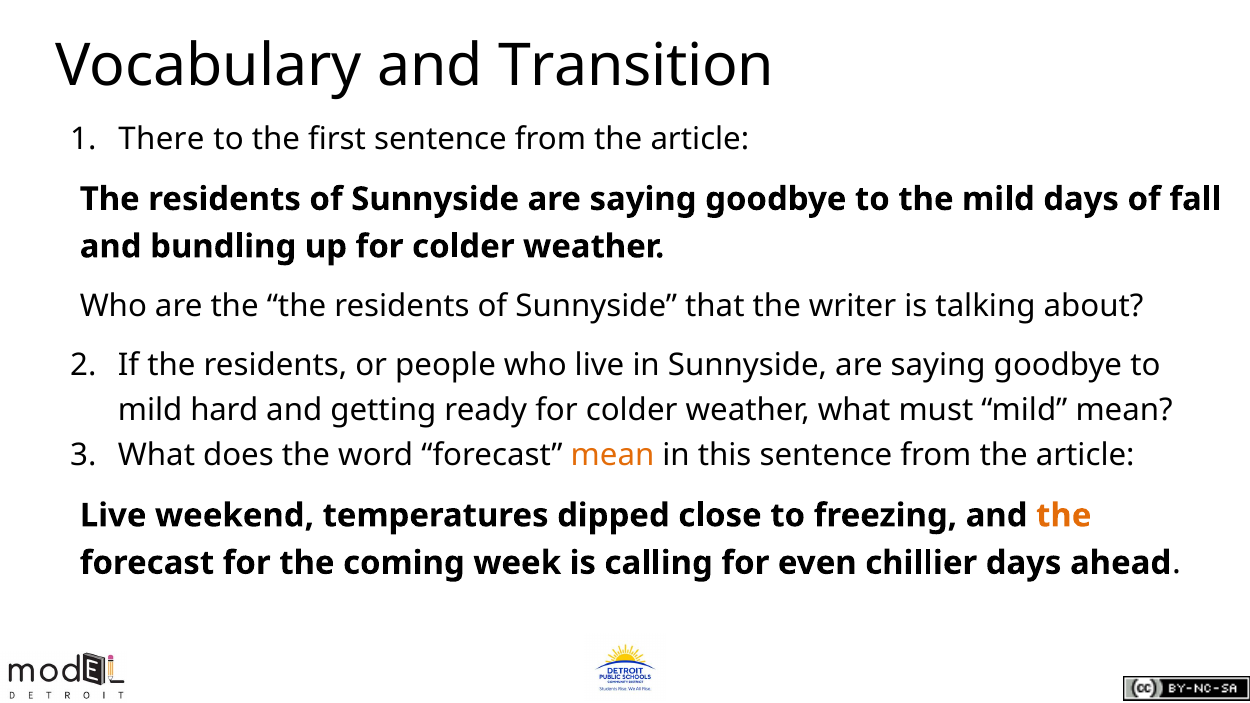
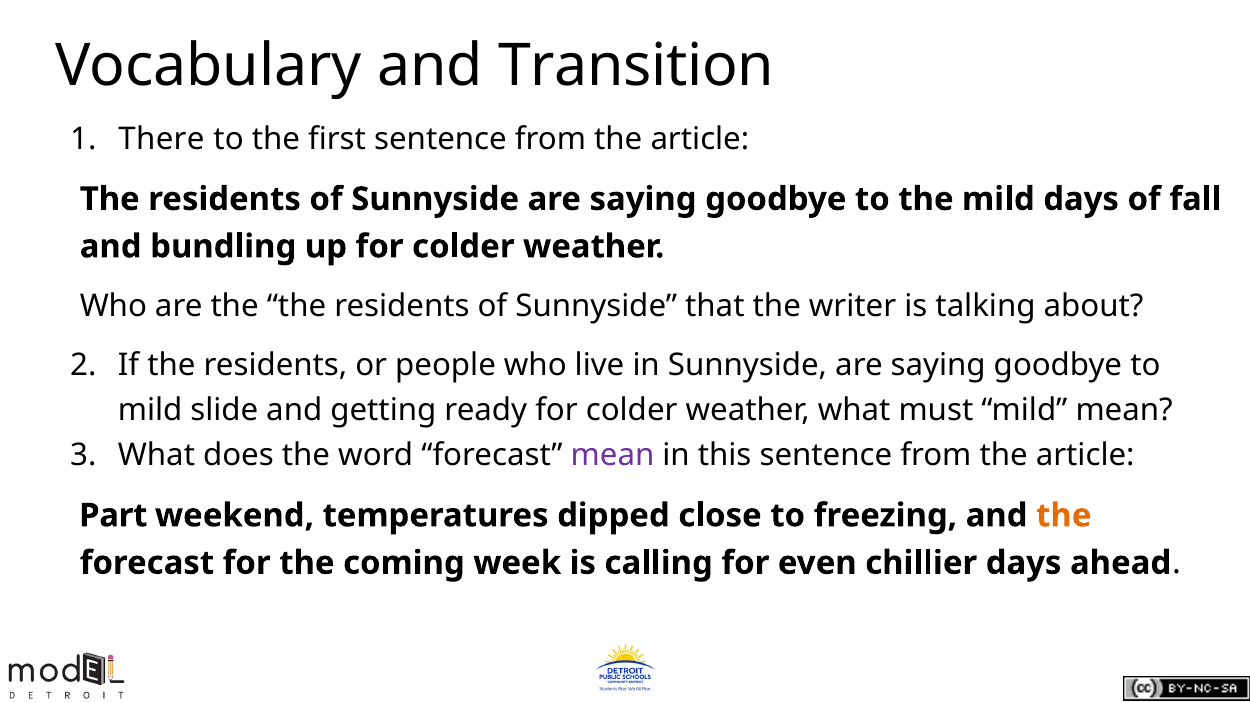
hard: hard -> slide
mean at (613, 455) colour: orange -> purple
Live at (113, 516): Live -> Part
